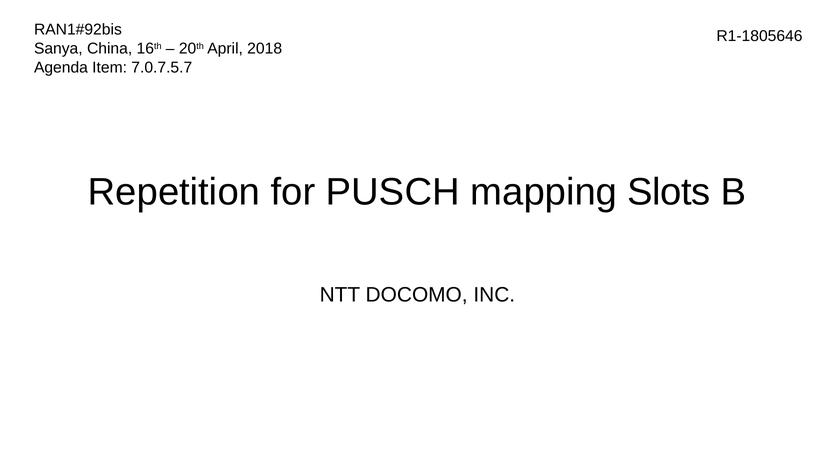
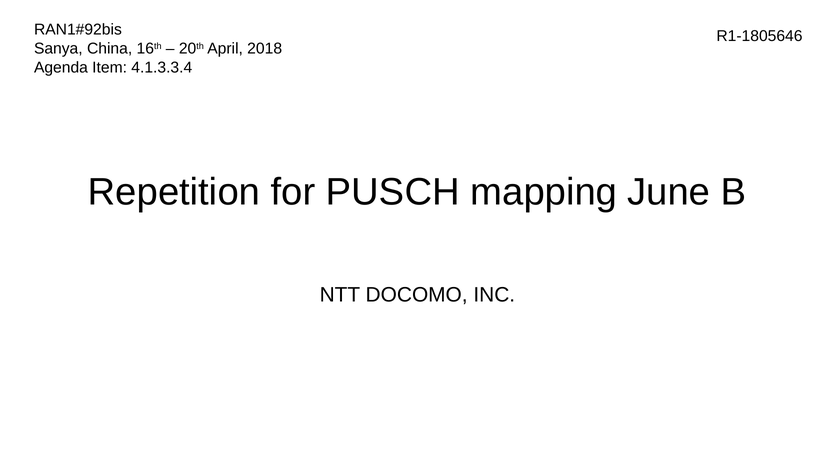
7.0.7.5.7: 7.0.7.5.7 -> 4.1.3.3.4
Slots: Slots -> June
